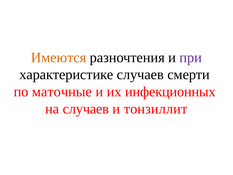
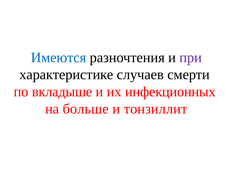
Имеются colour: orange -> blue
маточные: маточные -> вкладыше
на случаев: случаев -> больше
